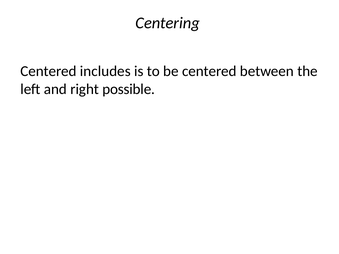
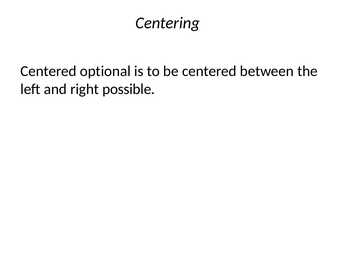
includes: includes -> optional
